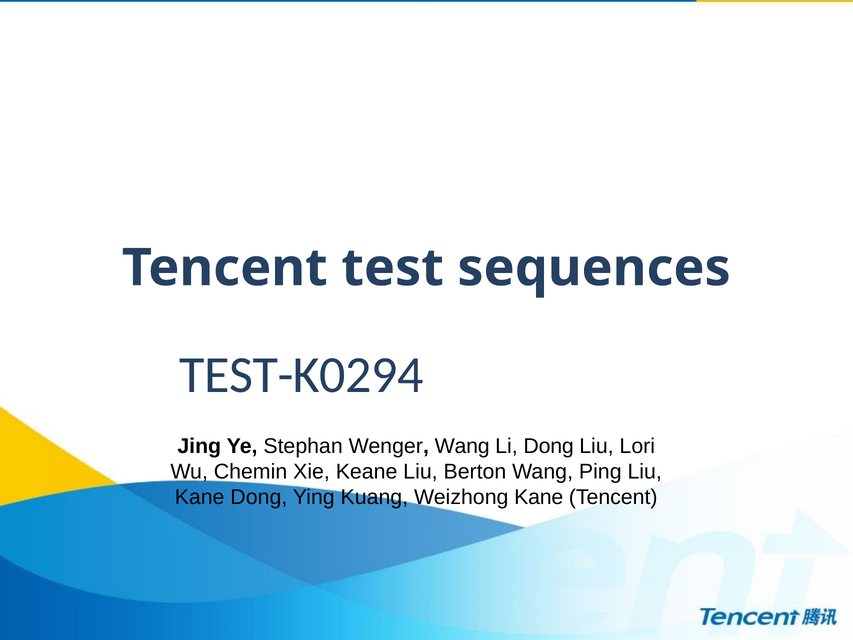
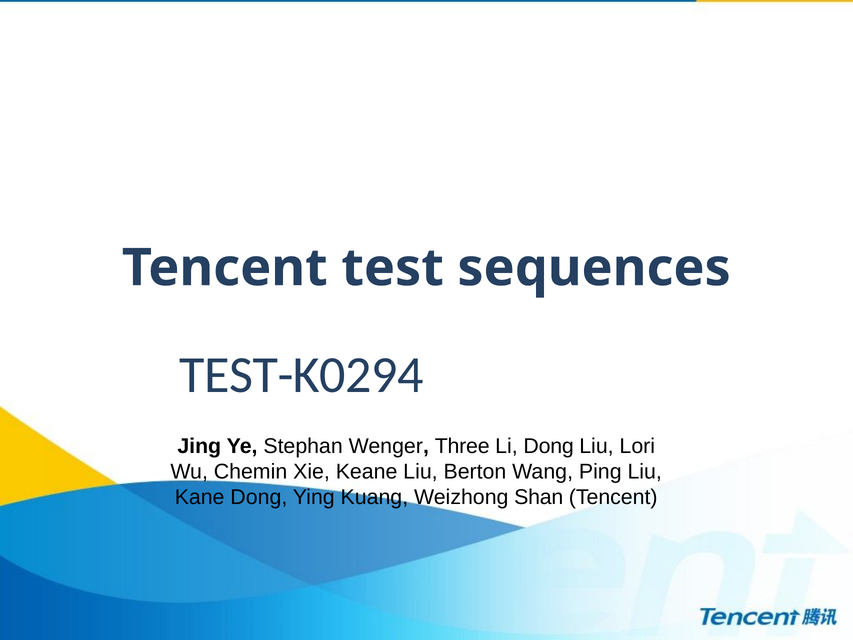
Wenger Wang: Wang -> Three
Weizhong Kane: Kane -> Shan
